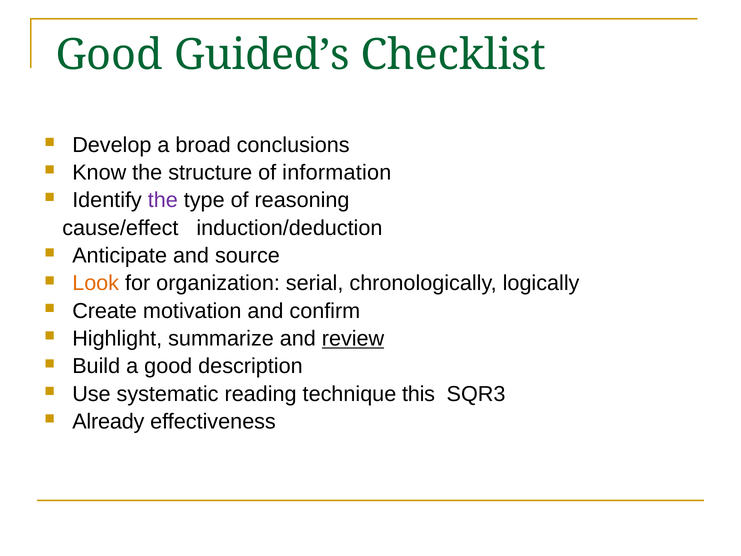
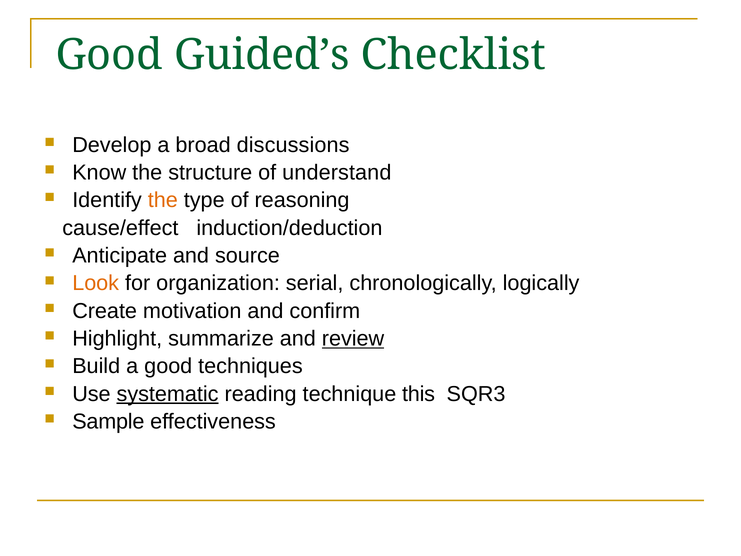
conclusions: conclusions -> discussions
information: information -> understand
the at (163, 200) colour: purple -> orange
description: description -> techniques
systematic underline: none -> present
Already: Already -> Sample
